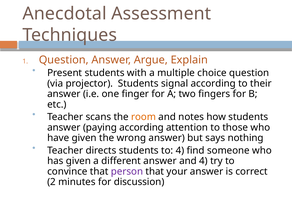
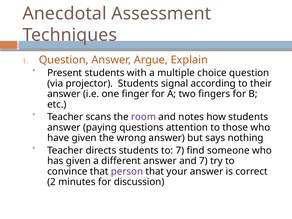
room colour: orange -> purple
paying according: according -> questions
to 4: 4 -> 7
and 4: 4 -> 7
